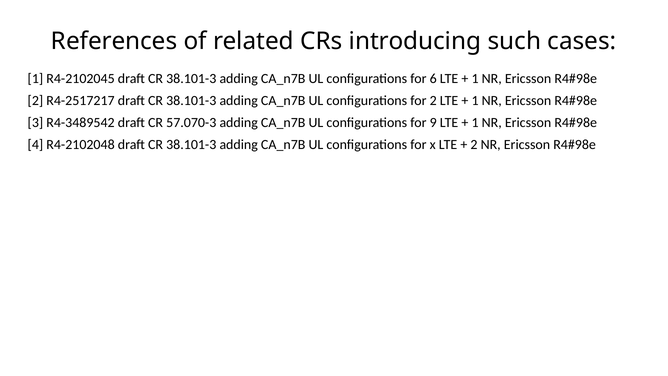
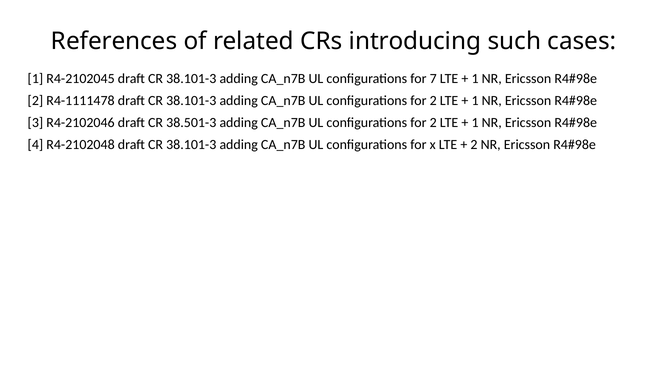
6: 6 -> 7
R4-2517217: R4-2517217 -> R4-1111478
R4-3489542: R4-3489542 -> R4-2102046
57.070-3: 57.070-3 -> 38.501-3
9 at (433, 123): 9 -> 2
